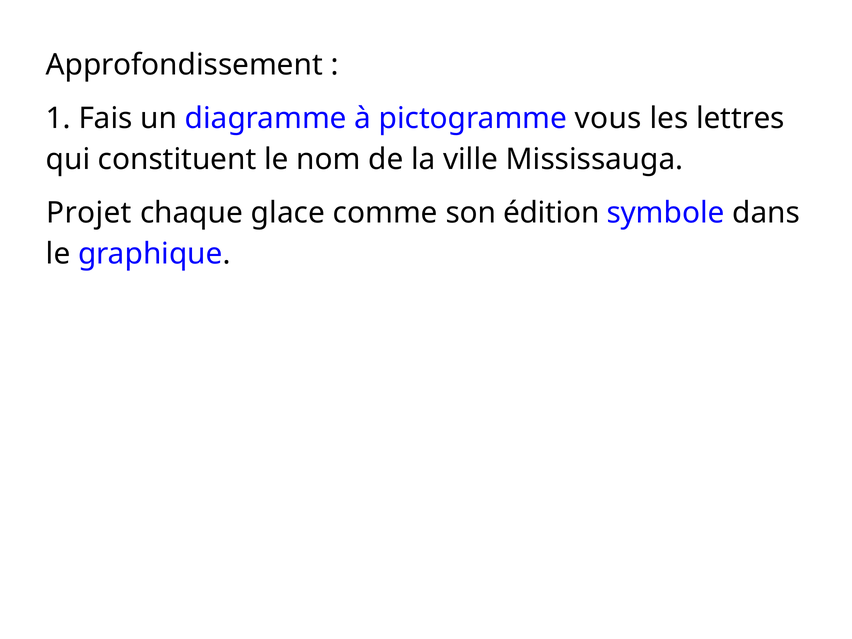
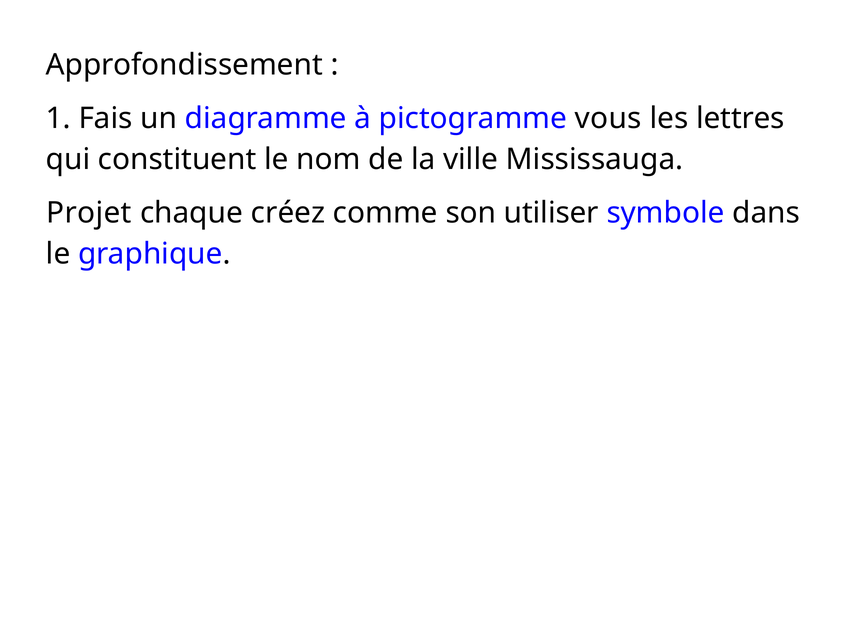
glace: glace -> créez
édition: édition -> utiliser
